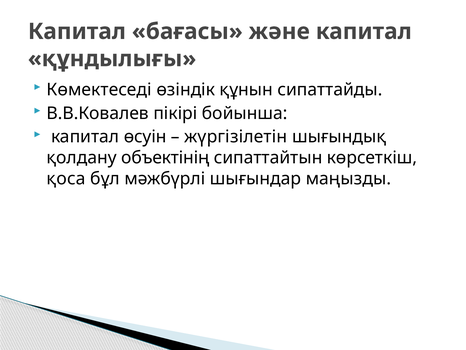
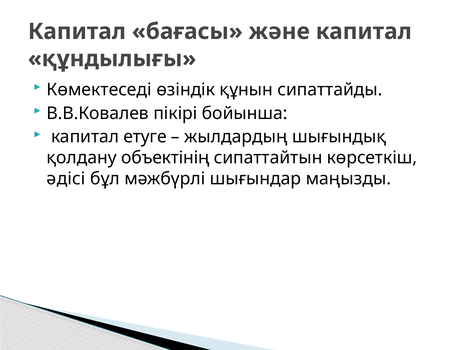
өсуін: өсуін -> етуге
жүргізілетін: жүргізілетін -> жылдардың
қоса: қоса -> әдісі
